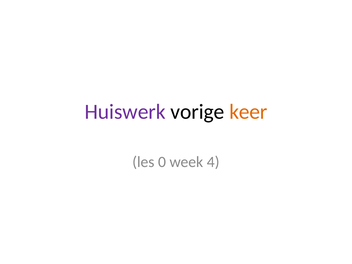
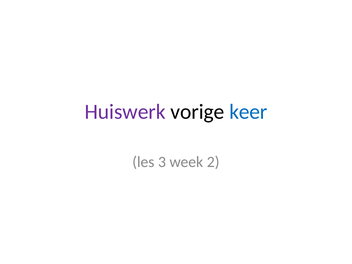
keer colour: orange -> blue
0: 0 -> 3
4: 4 -> 2
